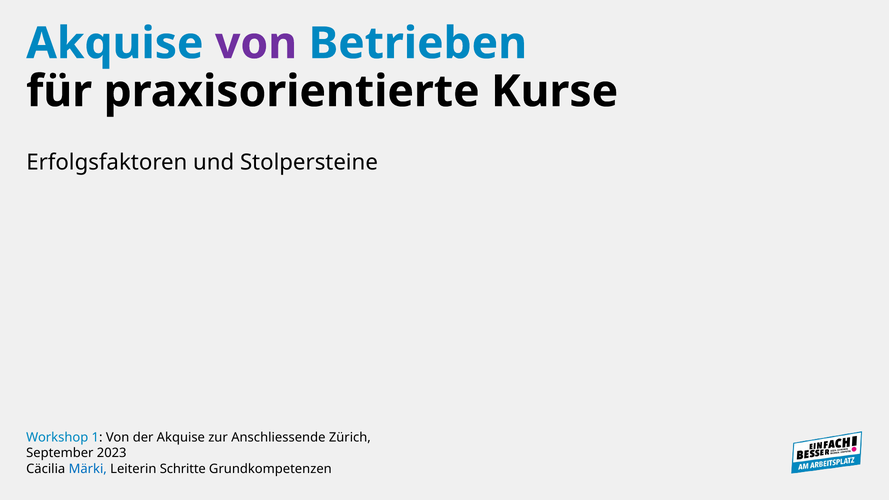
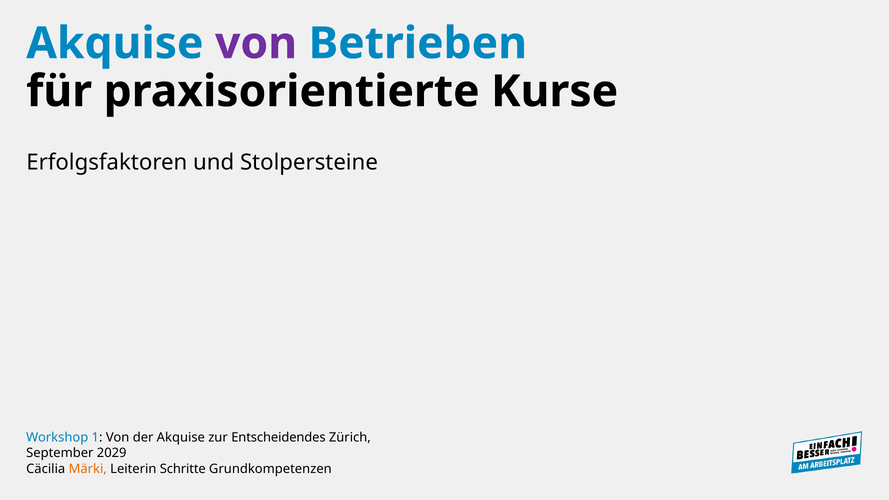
Anschliessende: Anschliessende -> Entscheidendes
2023: 2023 -> 2029
Märki colour: blue -> orange
